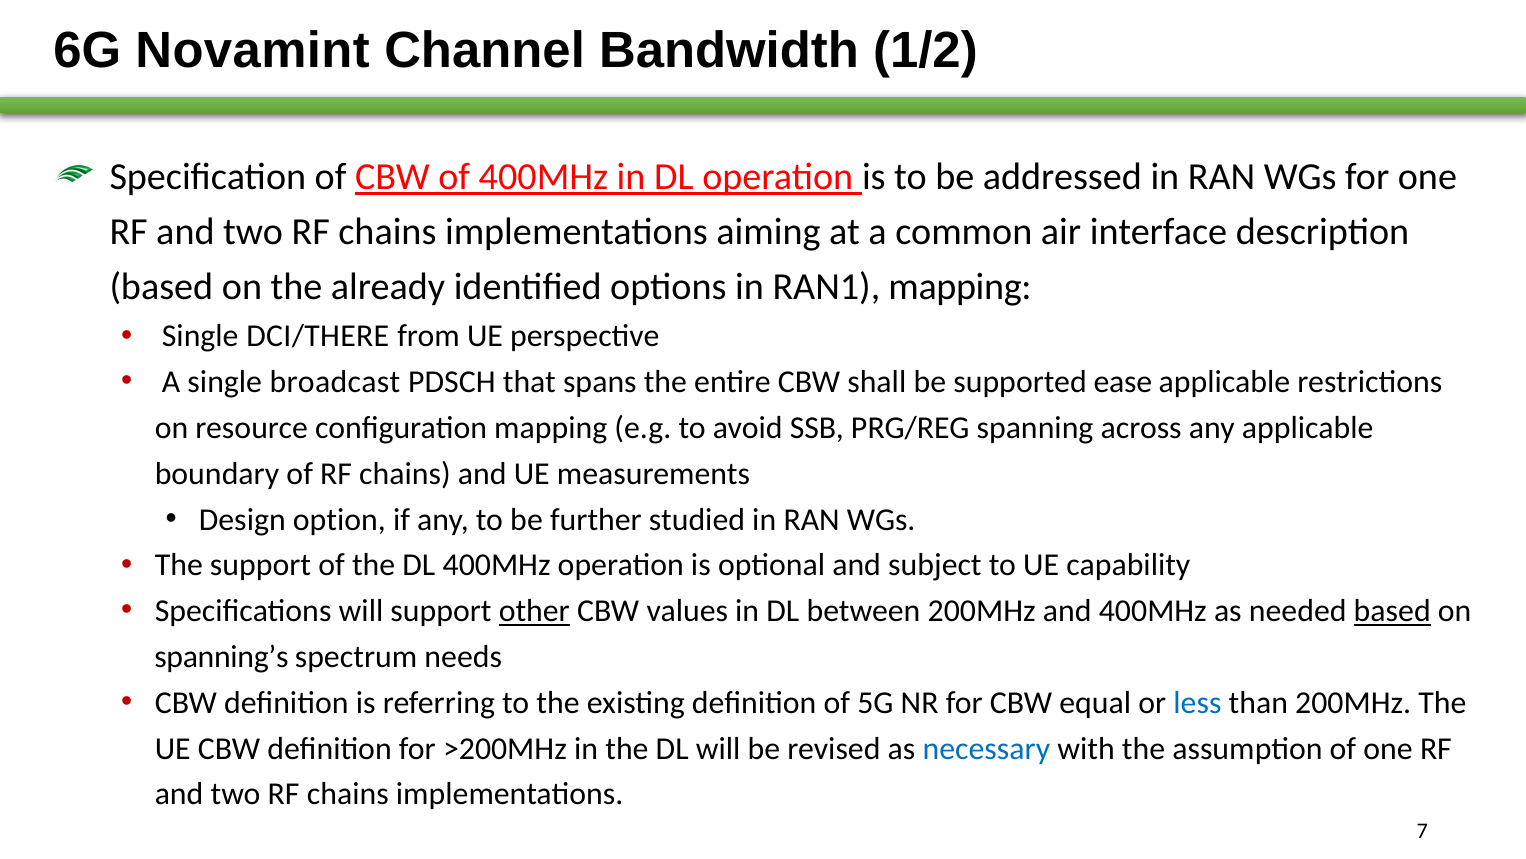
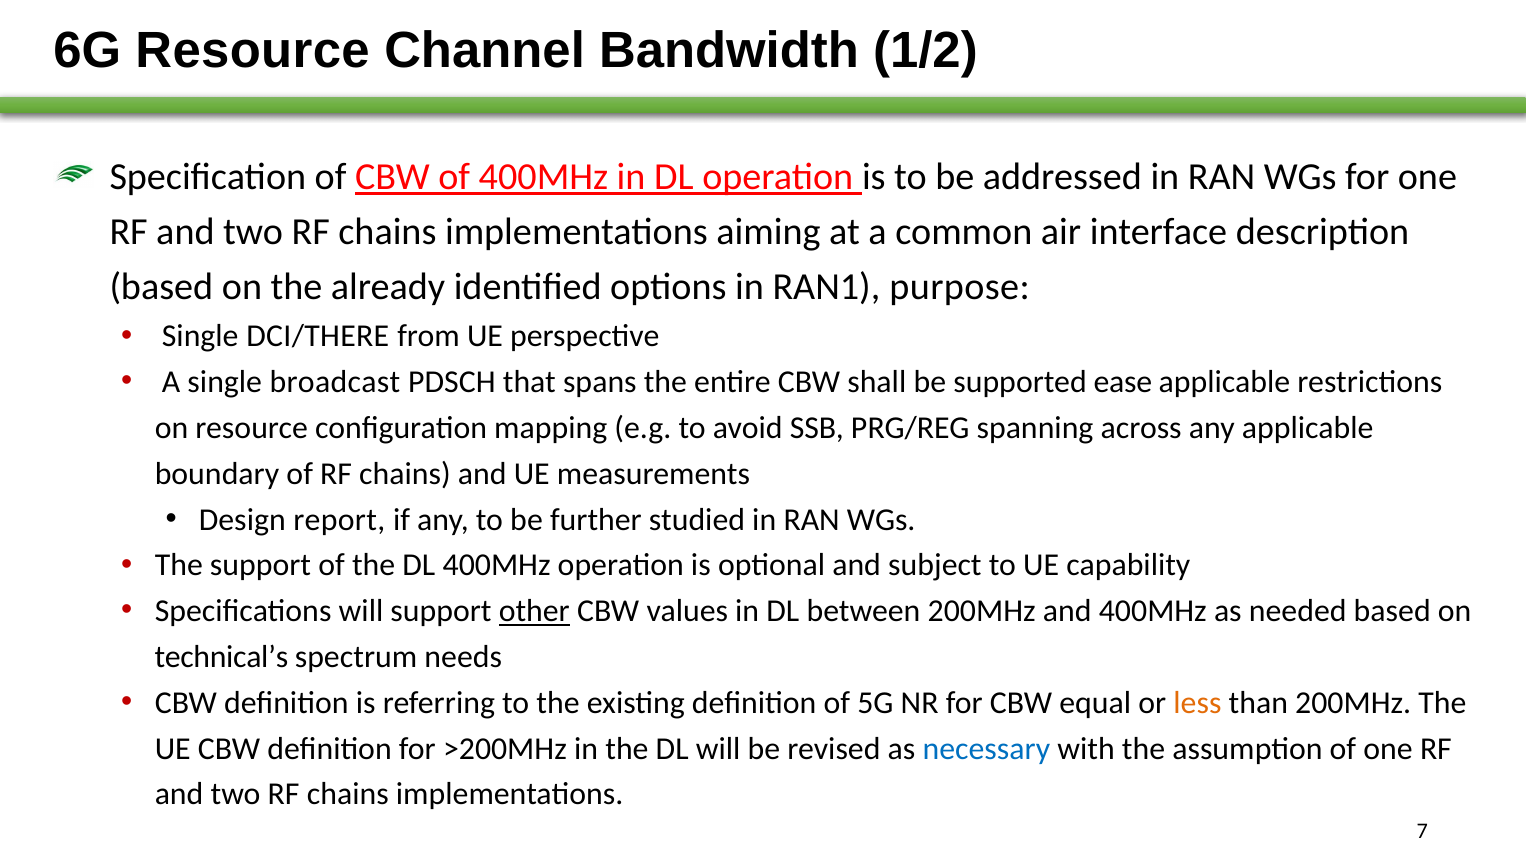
6G Novamint: Novamint -> Resource
RAN1 mapping: mapping -> purpose
option: option -> report
based at (1392, 611) underline: present -> none
spanning’s: spanning’s -> technical’s
less colour: blue -> orange
